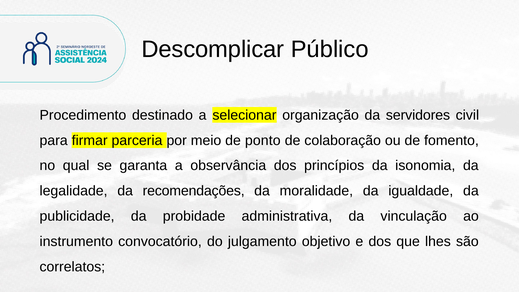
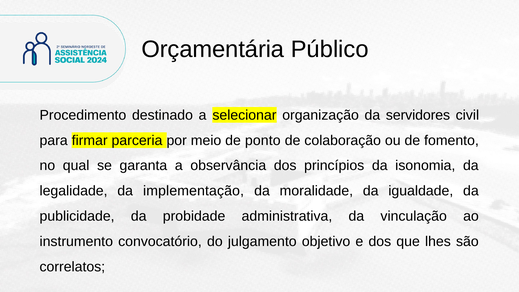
Descomplicar: Descomplicar -> Orçamentária
recomendações: recomendações -> implementação
